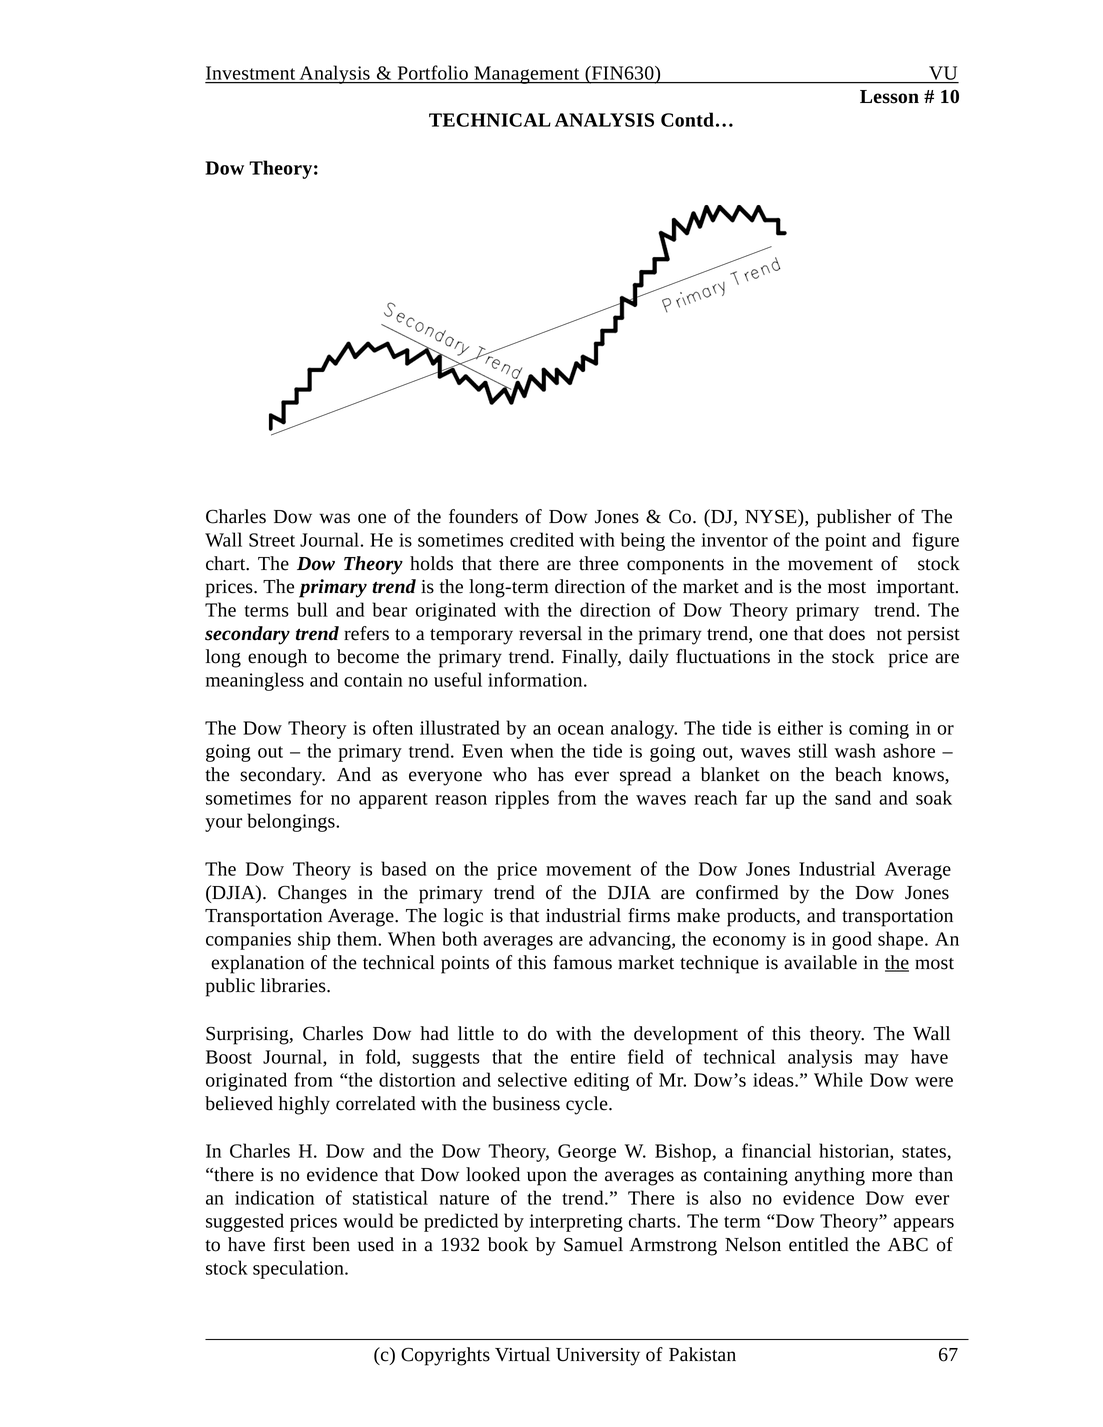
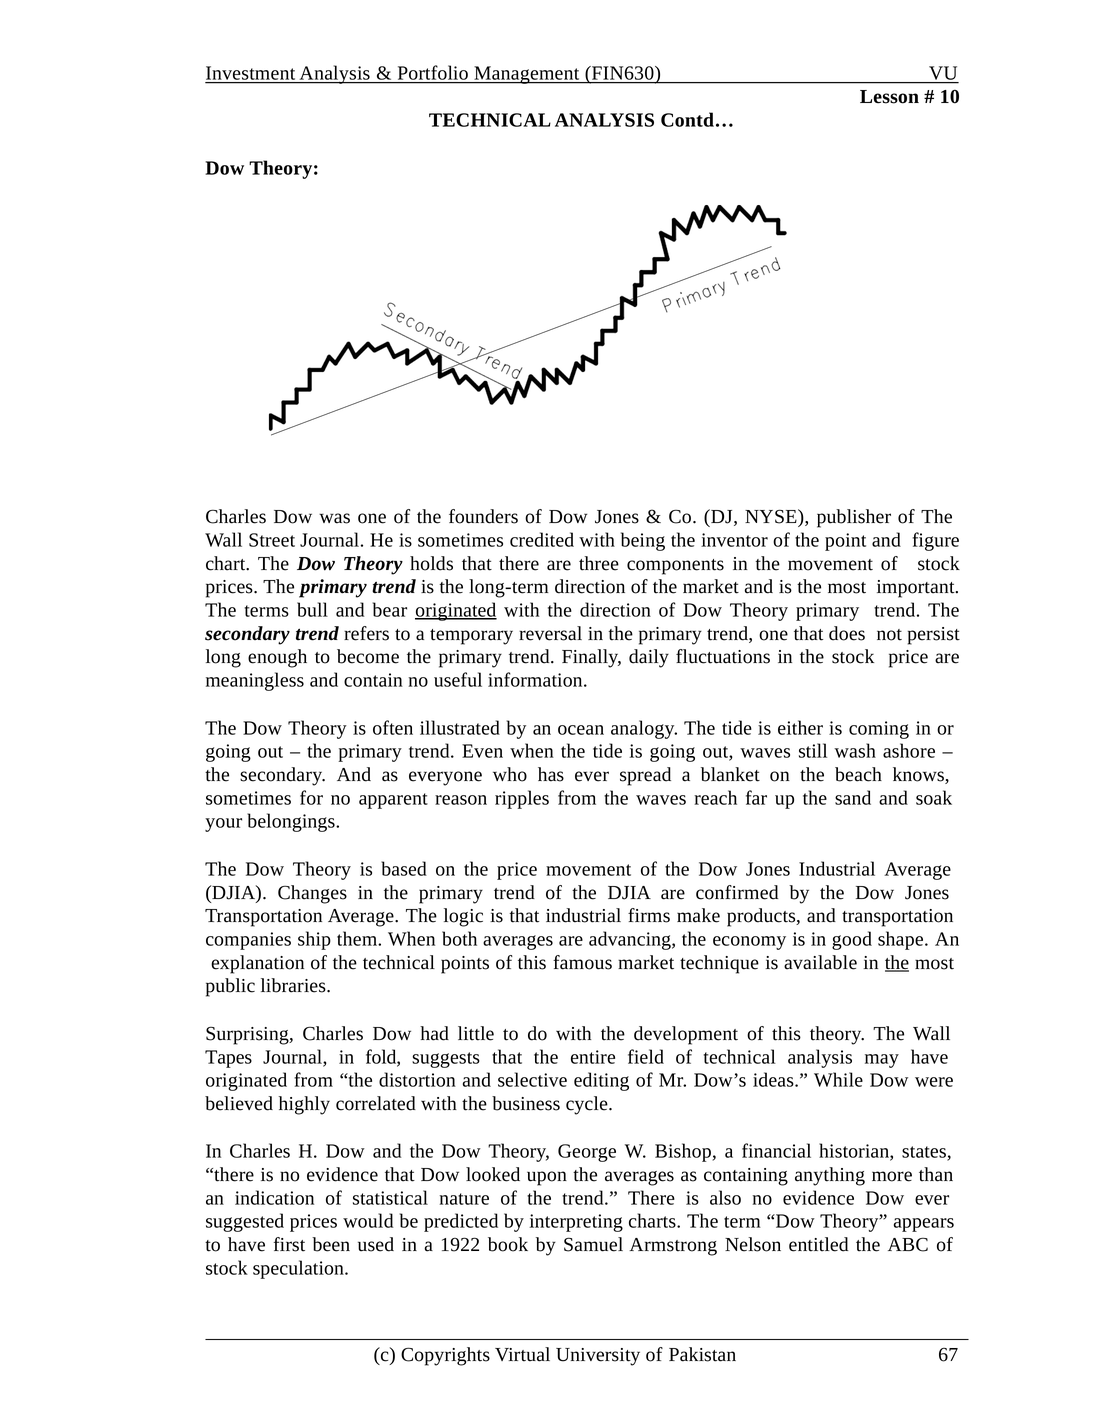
originated at (456, 610) underline: none -> present
Boost: Boost -> Tapes
1932: 1932 -> 1922
